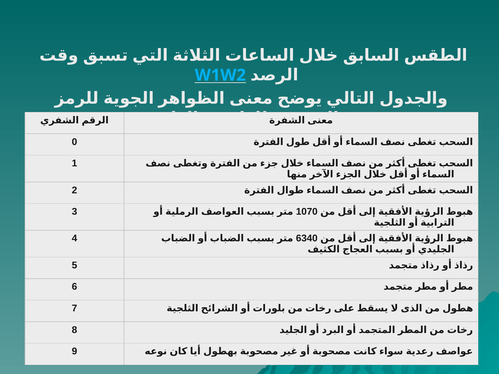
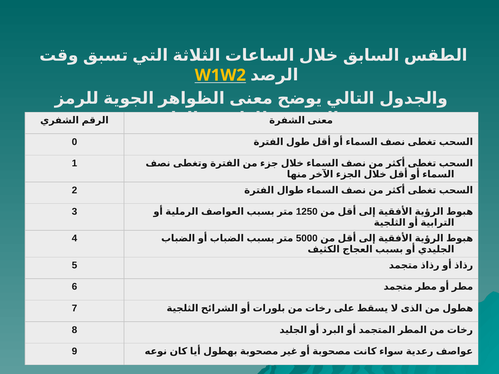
W1W2 colour: light blue -> yellow
1070: 1070 -> 1250
6340: 6340 -> 5000
